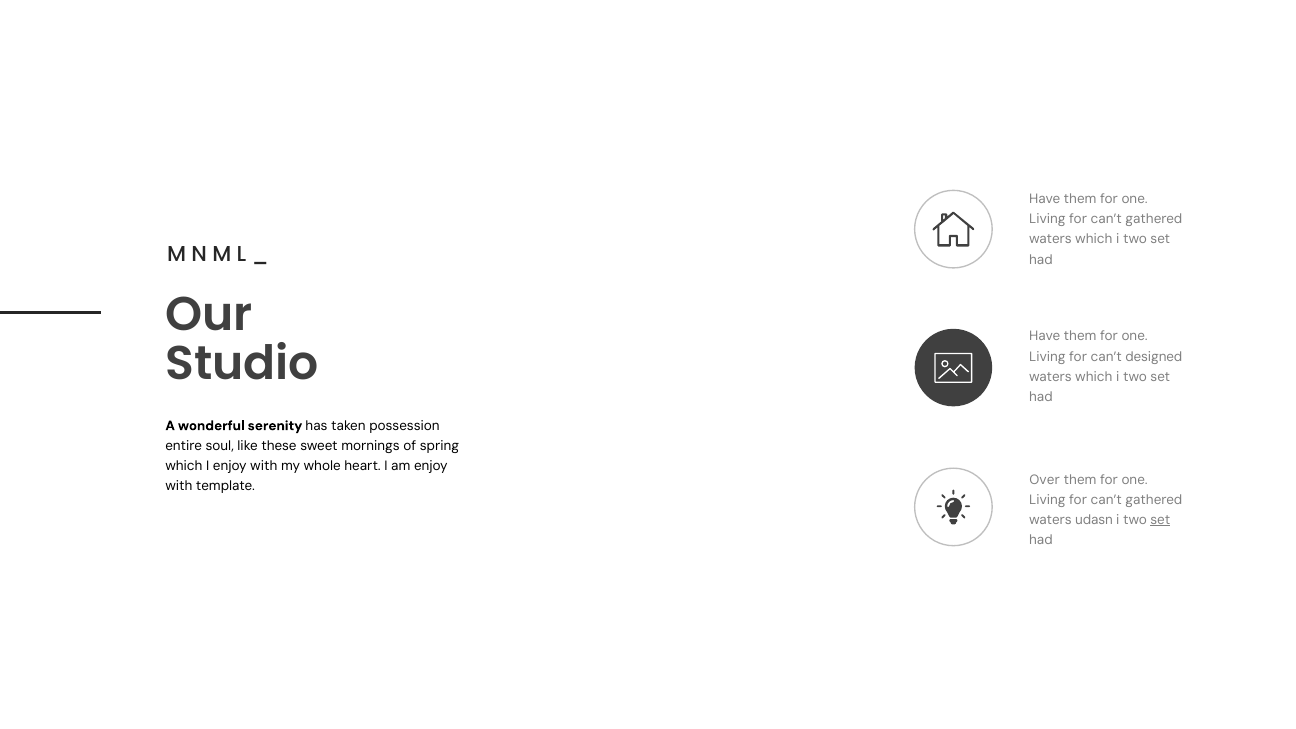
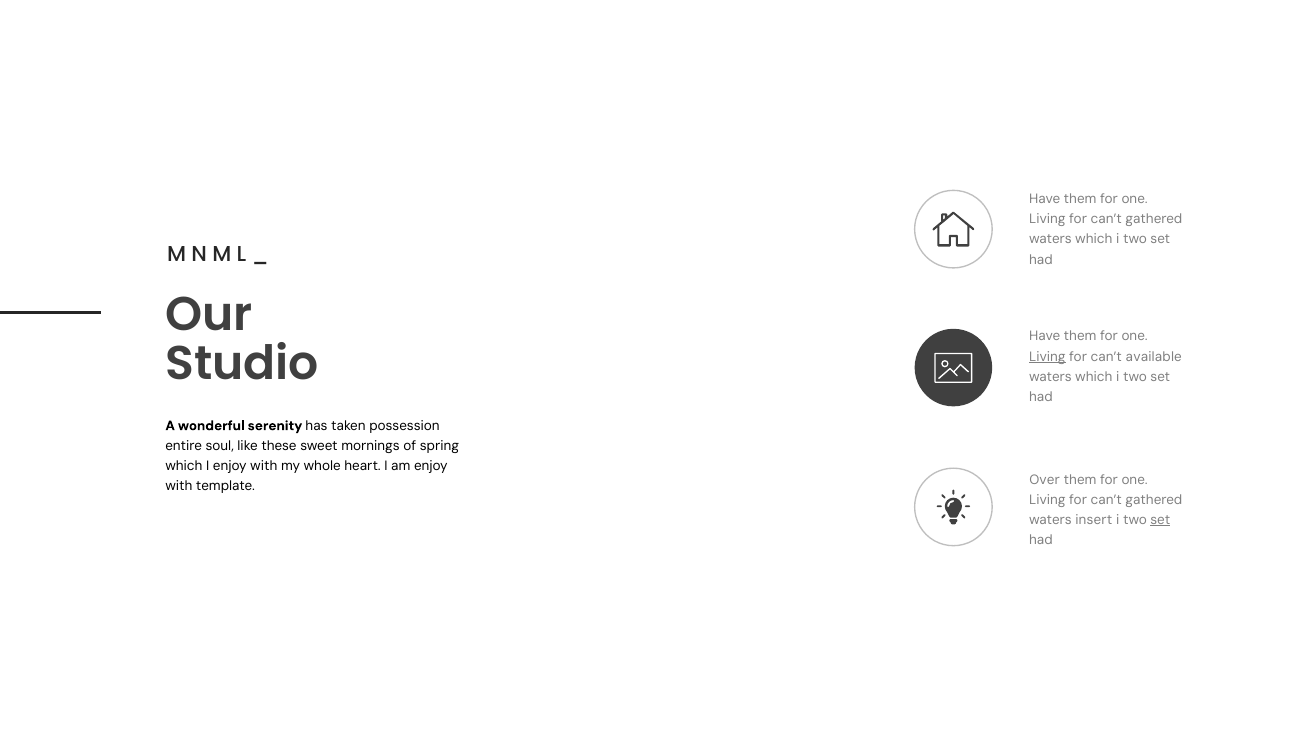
Living at (1047, 357) underline: none -> present
designed: designed -> available
udasn: udasn -> insert
